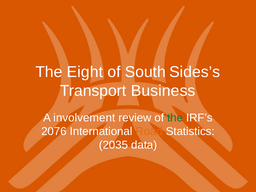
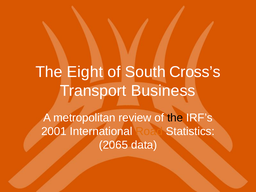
Sides’s: Sides’s -> Cross’s
involvement: involvement -> metropolitan
the at (175, 118) colour: green -> black
2076: 2076 -> 2001
2035: 2035 -> 2065
